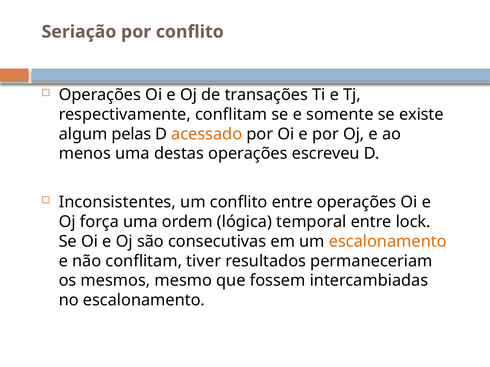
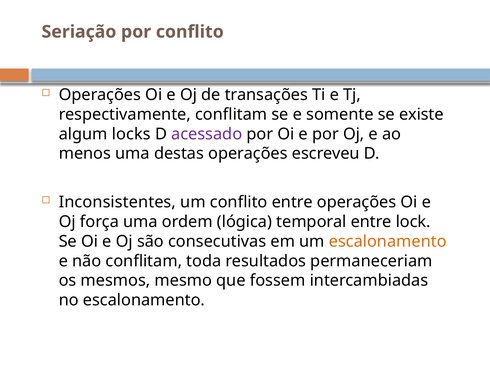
pelas: pelas -> locks
acessado colour: orange -> purple
tiver: tiver -> toda
